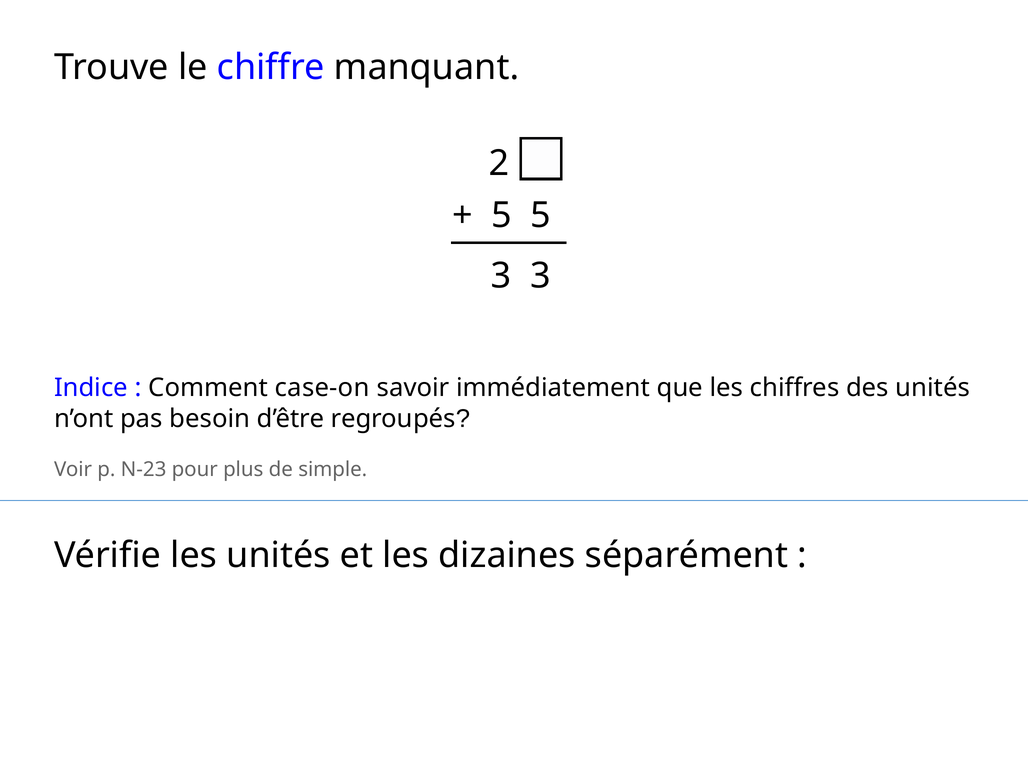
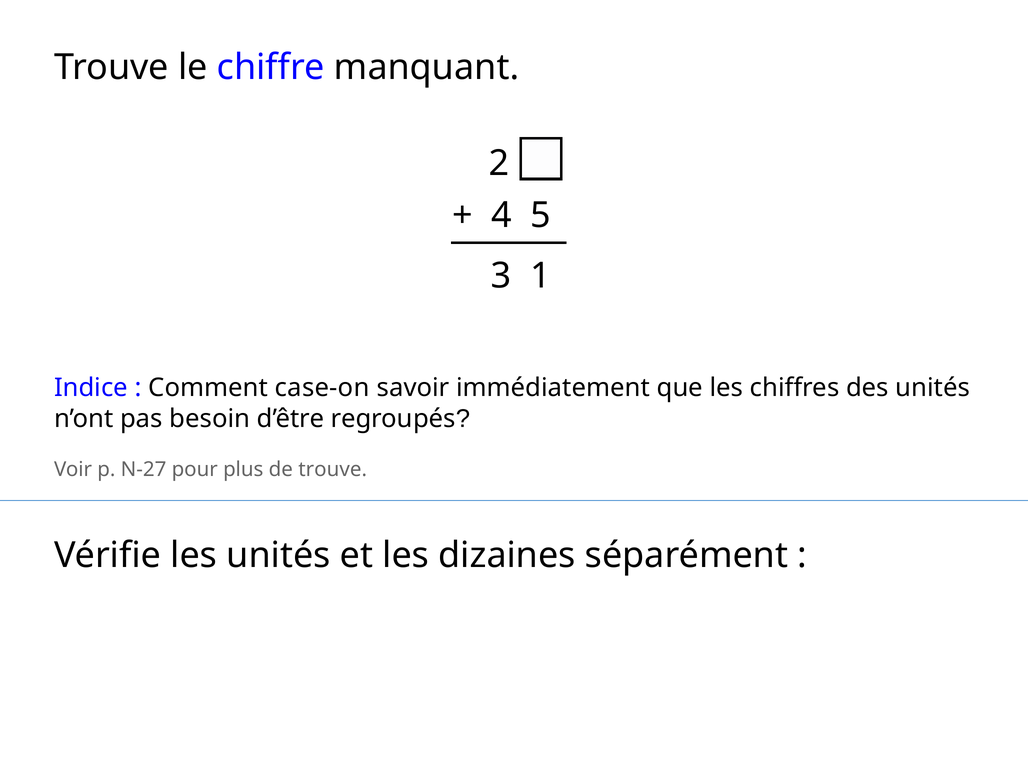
5 at (502, 216): 5 -> 4
3 3: 3 -> 1
N-23: N-23 -> N-27
de simple: simple -> trouve
